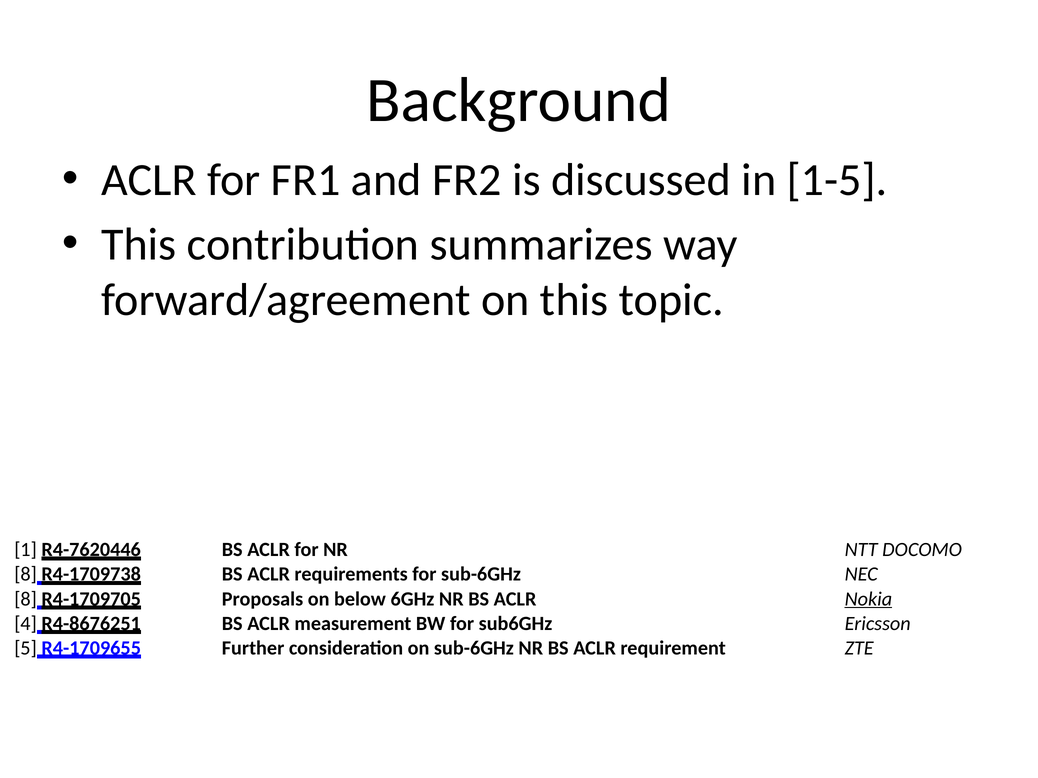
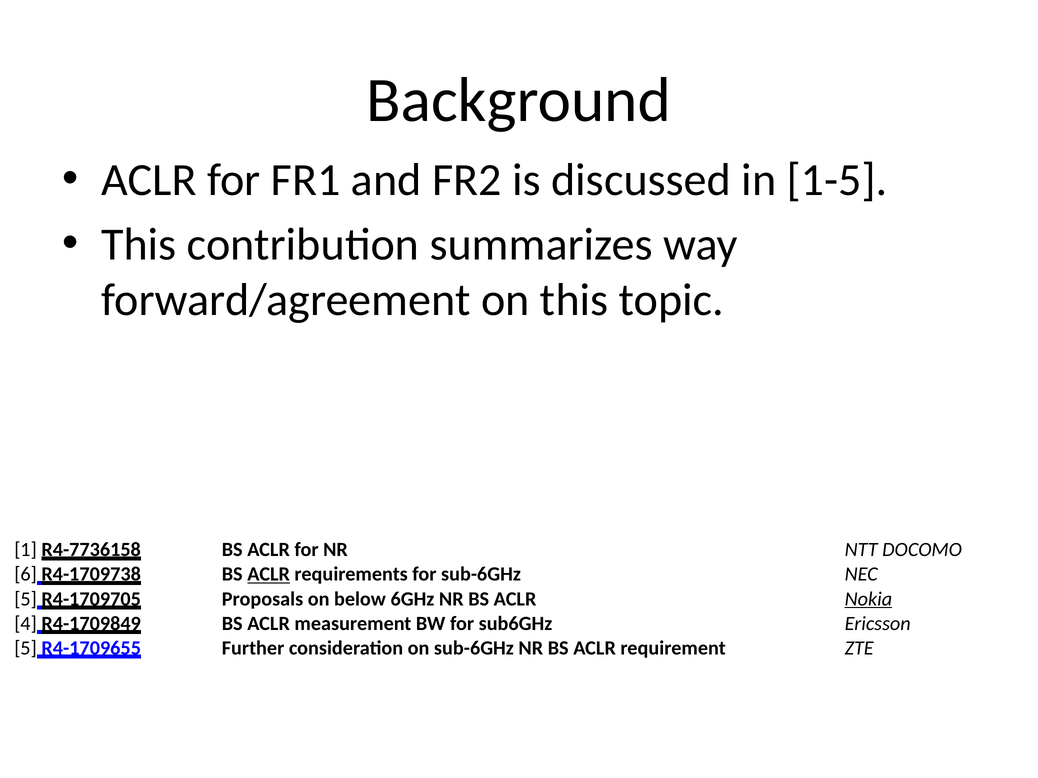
R4-7620446: R4-7620446 -> R4-7736158
8 at (26, 575): 8 -> 6
ACLR at (269, 575) underline: none -> present
8 at (26, 599): 8 -> 5
R4-8676251: R4-8676251 -> R4-1709849
